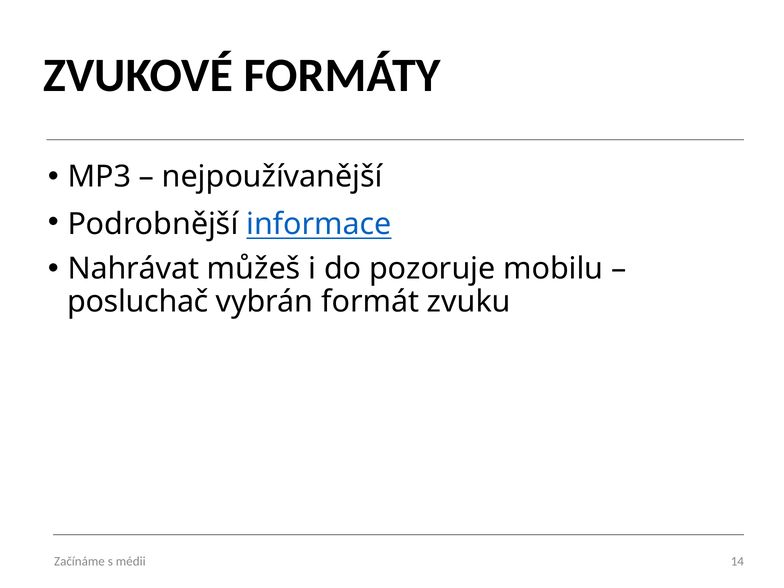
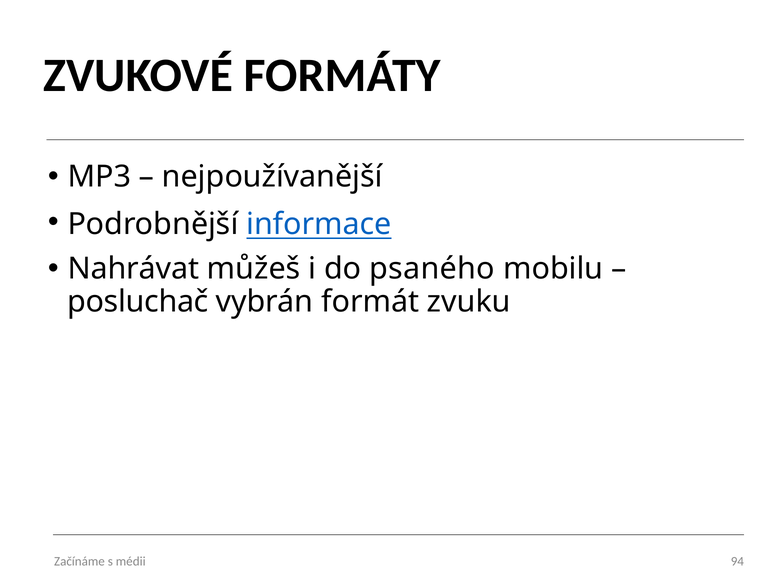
pozoruje: pozoruje -> psaného
14: 14 -> 94
